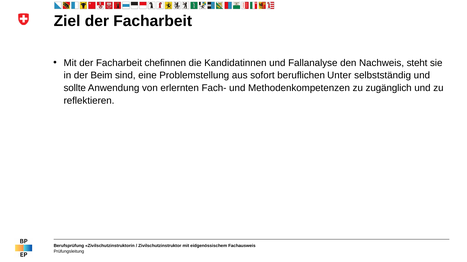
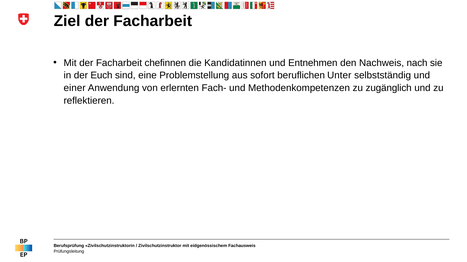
Fallanalyse: Fallanalyse -> Entnehmen
steht: steht -> nach
Beim: Beim -> Euch
sollte: sollte -> einer
